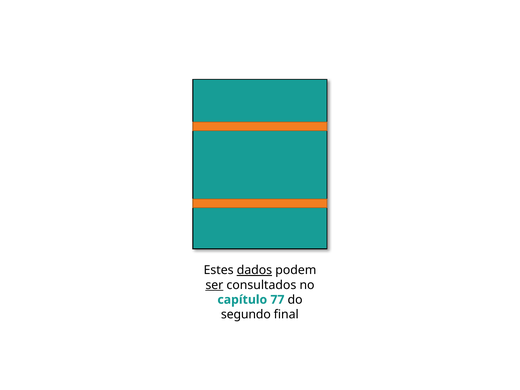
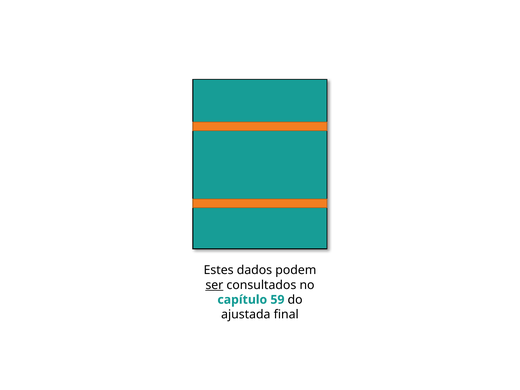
dados underline: present -> none
77: 77 -> 59
segundo: segundo -> ajustada
